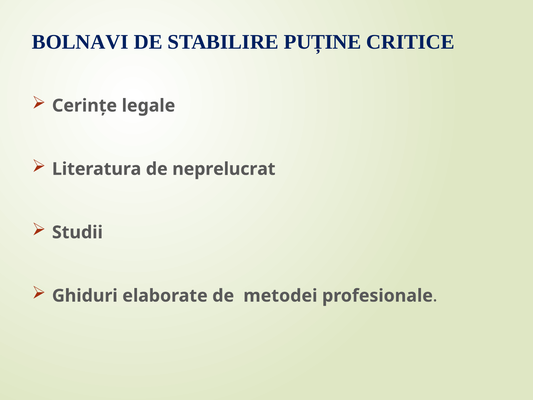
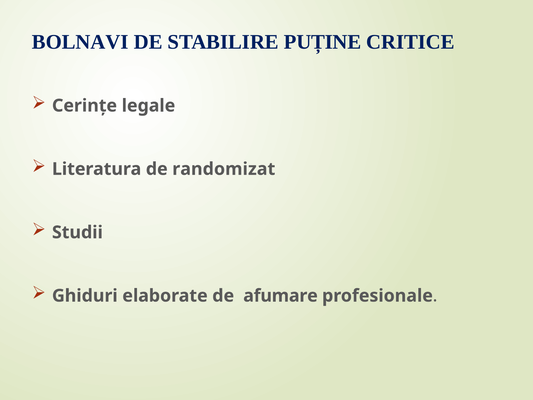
neprelucrat: neprelucrat -> randomizat
metodei: metodei -> afumare
